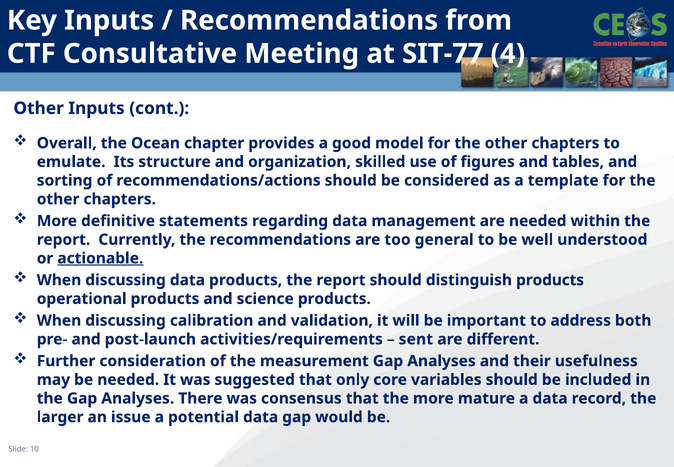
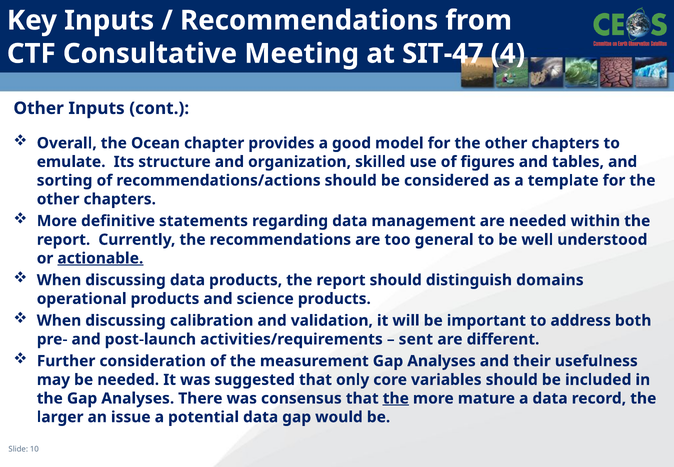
SIT-77: SIT-77 -> SIT-47
distinguish products: products -> domains
the at (396, 398) underline: none -> present
